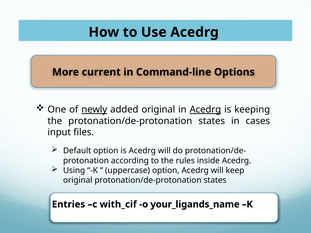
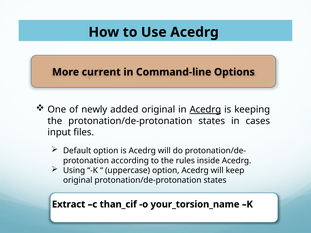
newly underline: present -> none
Entries: Entries -> Extract
with_cif: with_cif -> than_cif
your_ligands_name: your_ligands_name -> your_torsion_name
